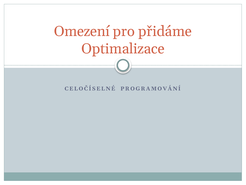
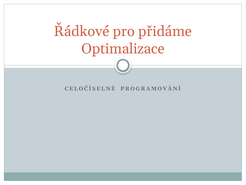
Omezení: Omezení -> Řádkové
